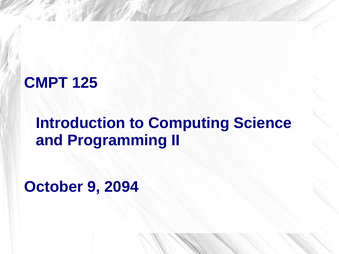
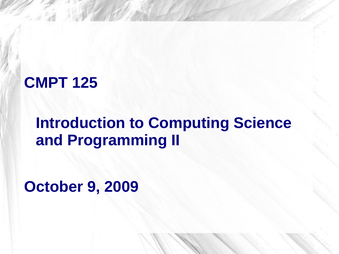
2094: 2094 -> 2009
